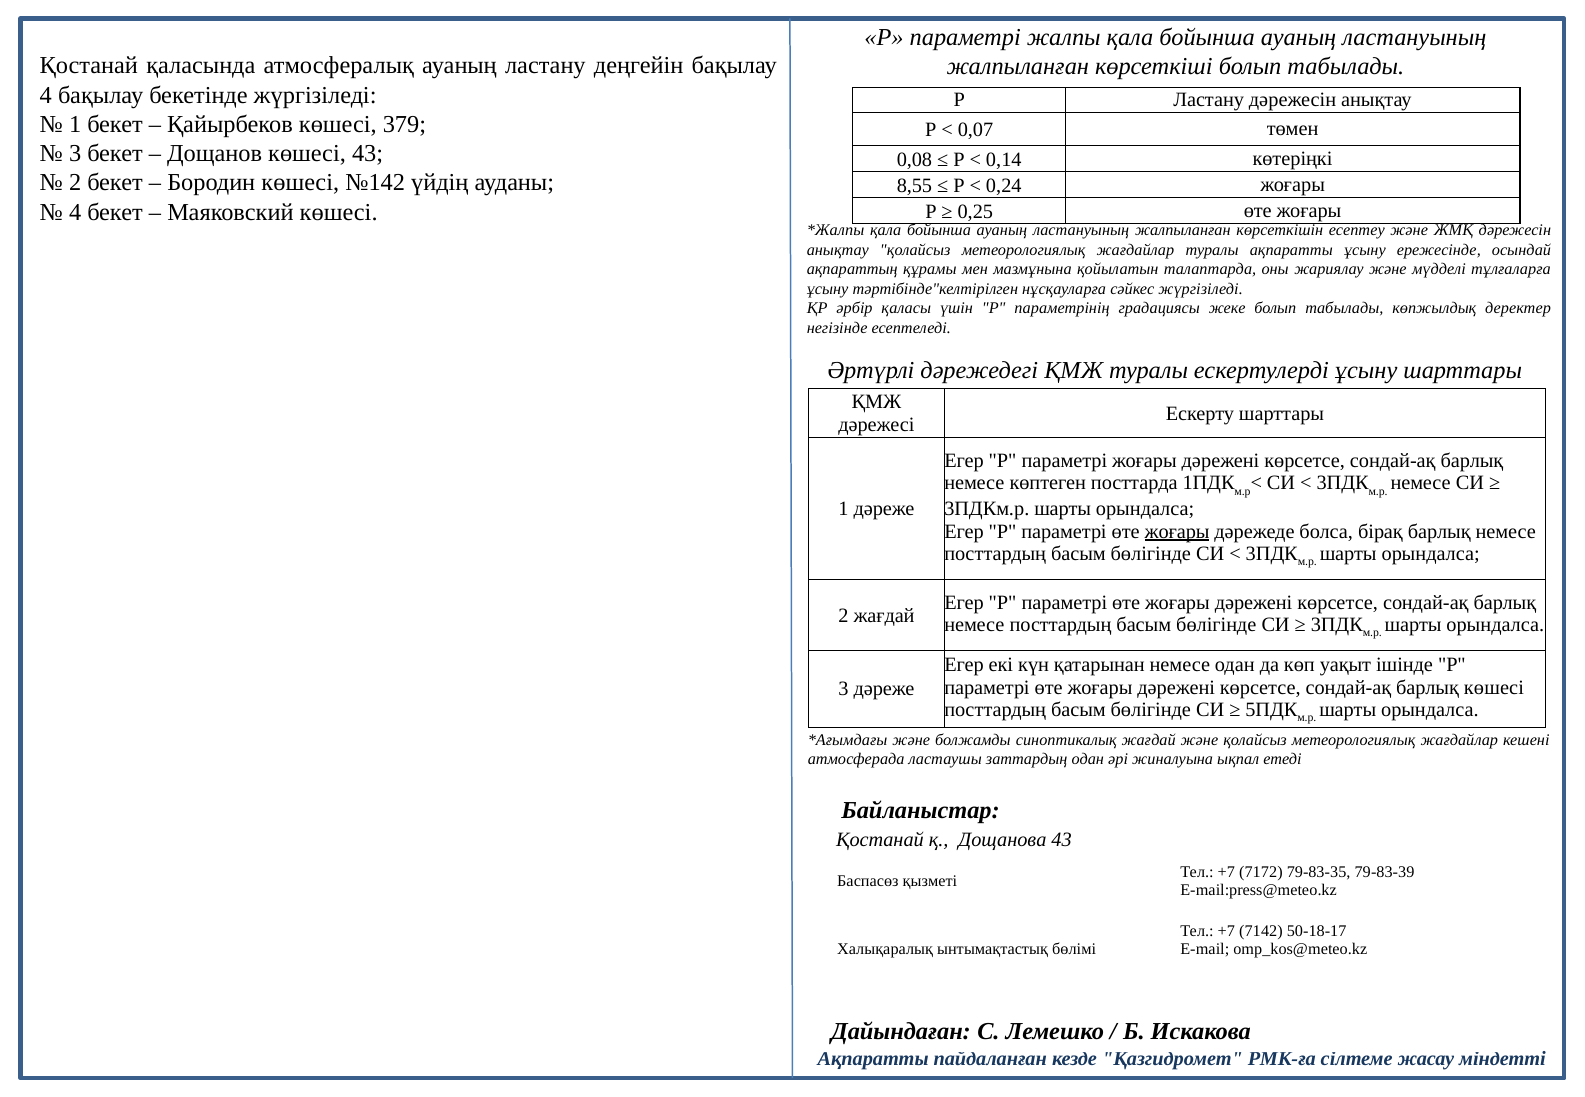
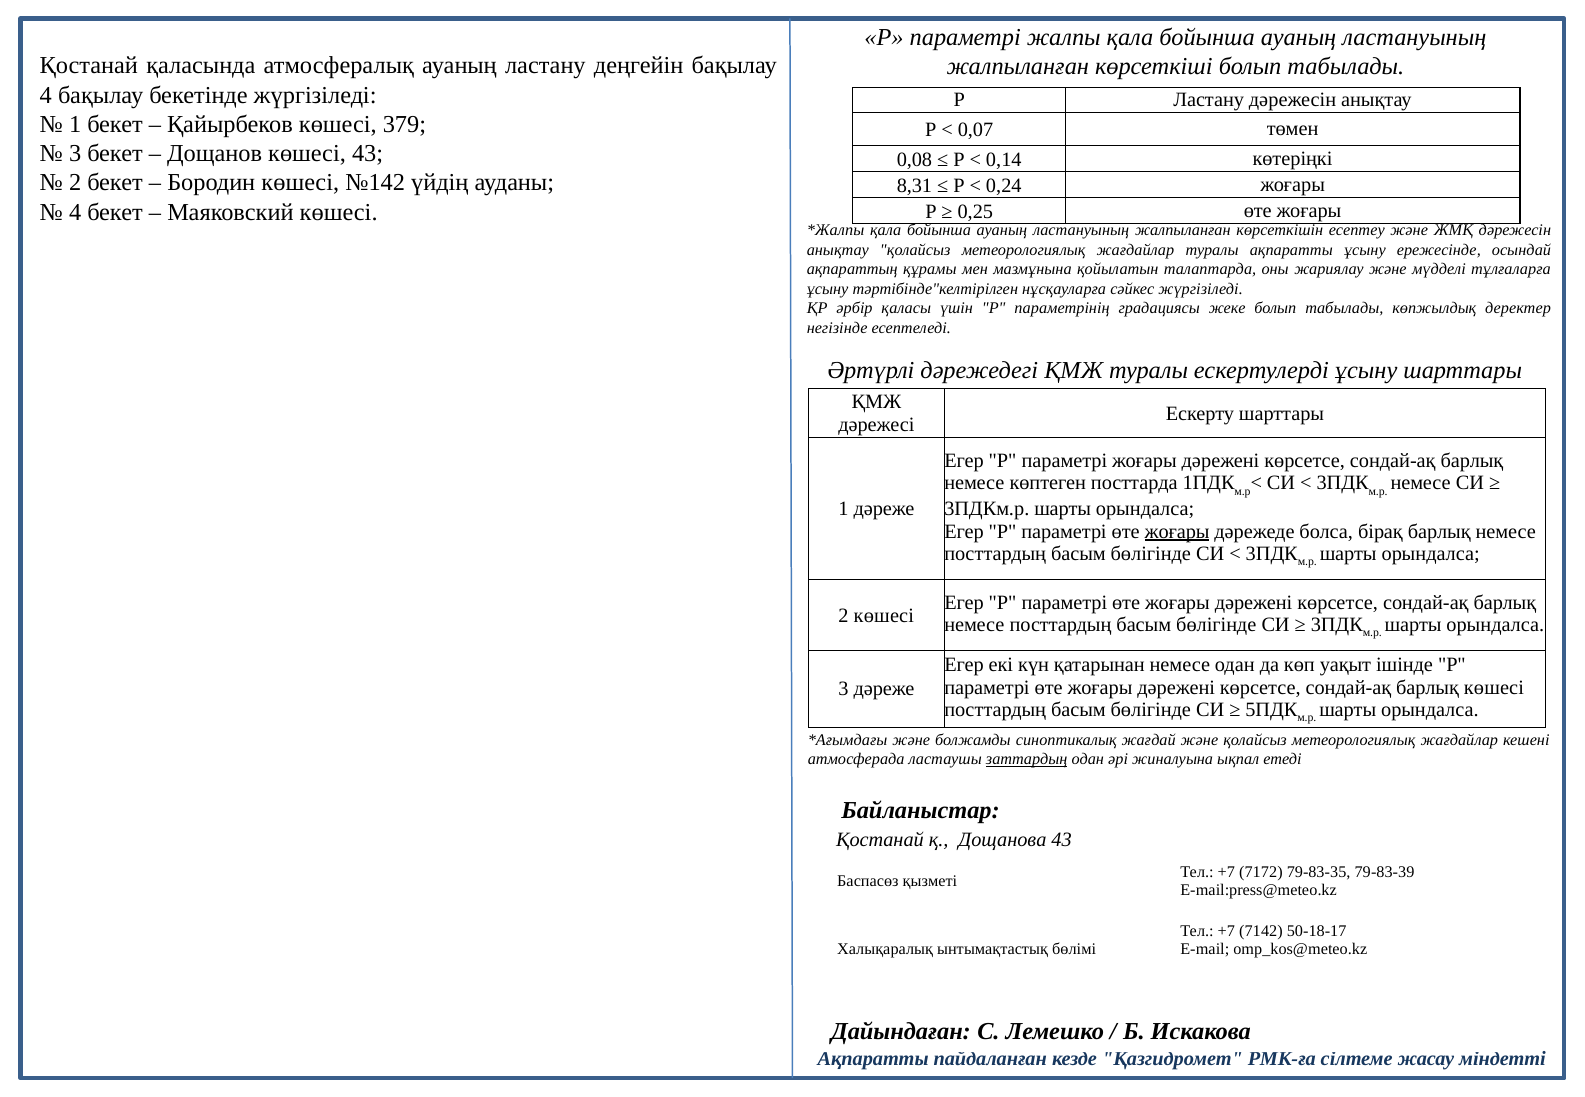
8,55: 8,55 -> 8,31
2 жағдай: жағдай -> көшесі
заттардың underline: none -> present
